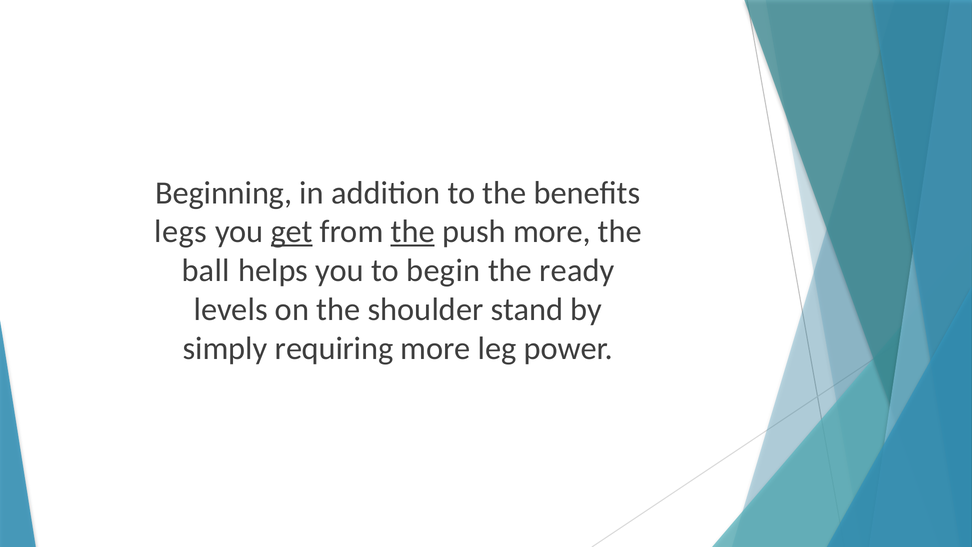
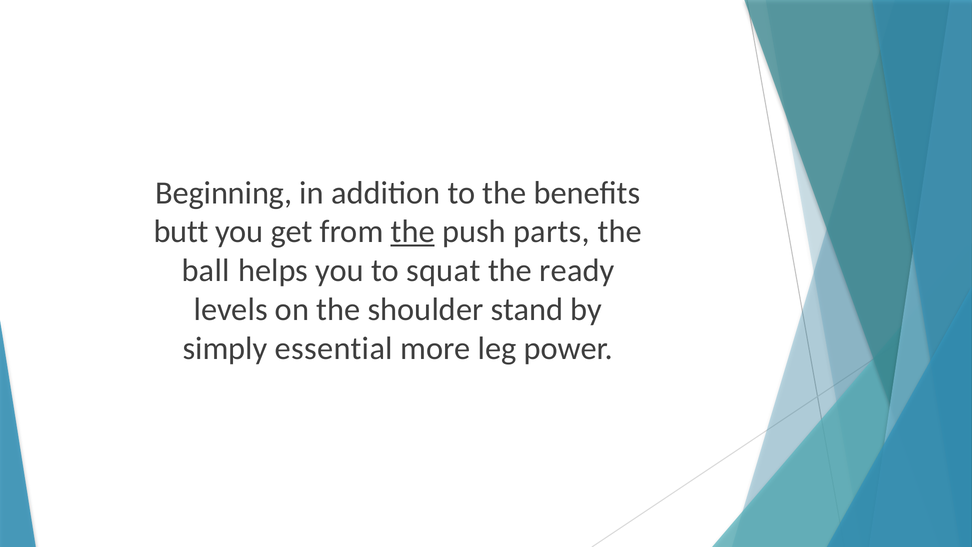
legs: legs -> butt
get underline: present -> none
push more: more -> parts
begin: begin -> squat
requiring: requiring -> essential
